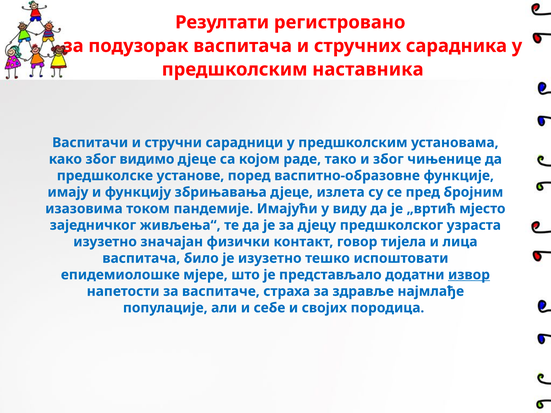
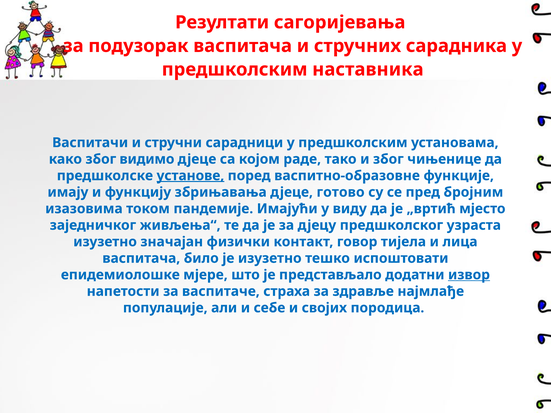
регистровано: регистровано -> сагоријевања
установе underline: none -> present
излета: излета -> готово
